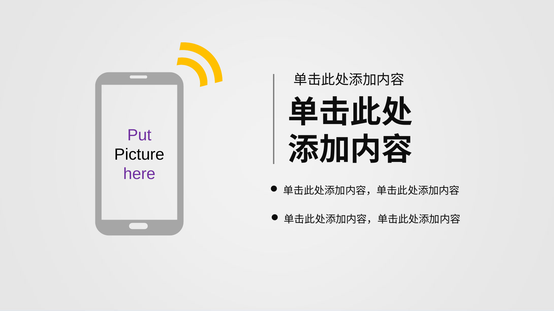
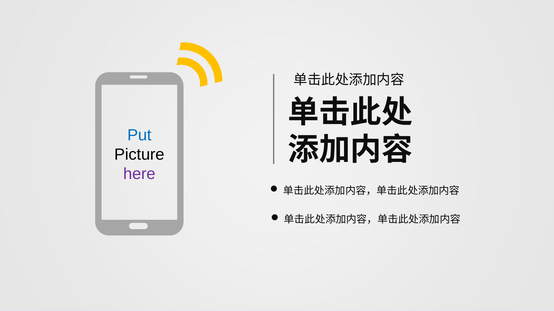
Put colour: purple -> blue
